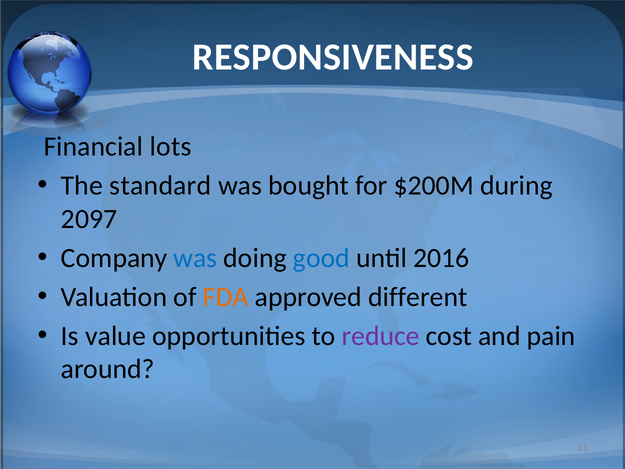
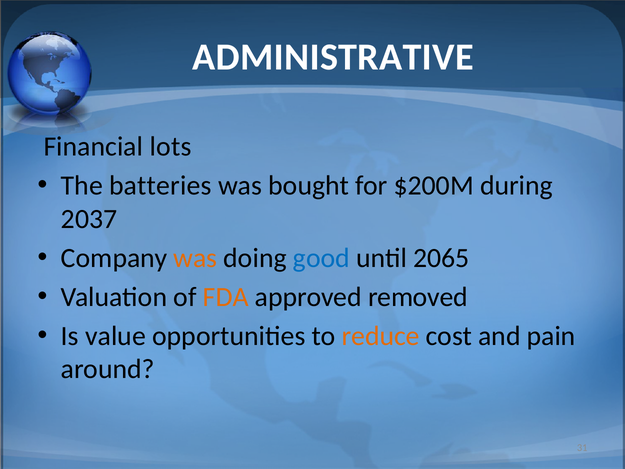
RESPONSIVENESS: RESPONSIVENESS -> ADMINISTRATIVE
standard: standard -> batteries
2097: 2097 -> 2037
was at (195, 258) colour: blue -> orange
2016: 2016 -> 2065
different: different -> removed
reduce colour: purple -> orange
